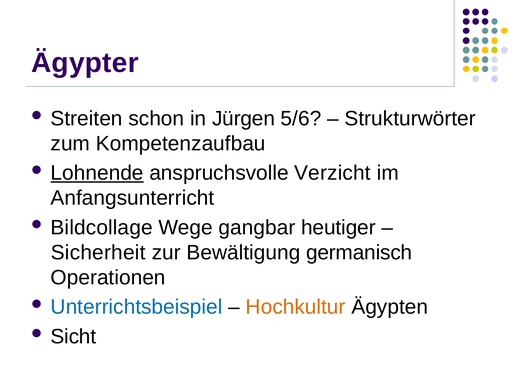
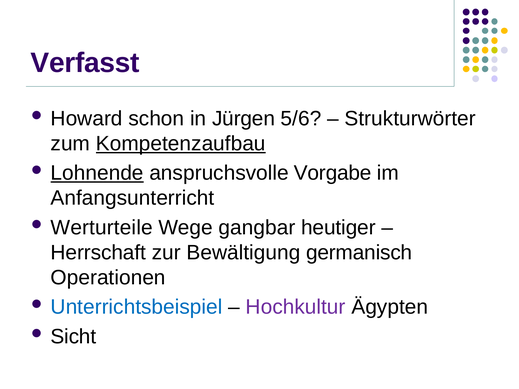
Ägypter: Ägypter -> Verfasst
Streiten: Streiten -> Howard
Kompetenzaufbau underline: none -> present
Verzicht: Verzicht -> Vorgabe
Bildcollage: Bildcollage -> Werturteile
Sicherheit: Sicherheit -> Herrschaft
Hochkultur colour: orange -> purple
